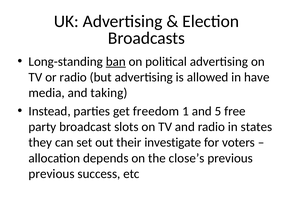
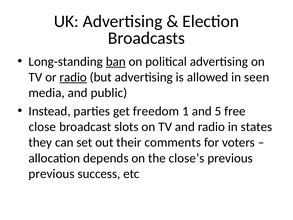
radio at (73, 77) underline: none -> present
have: have -> seen
taking: taking -> public
party: party -> close
investigate: investigate -> comments
